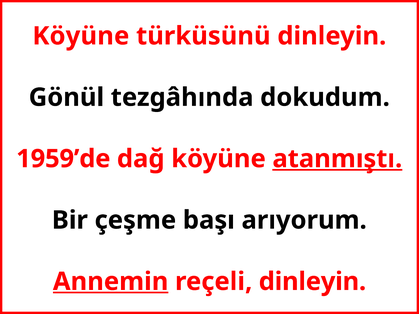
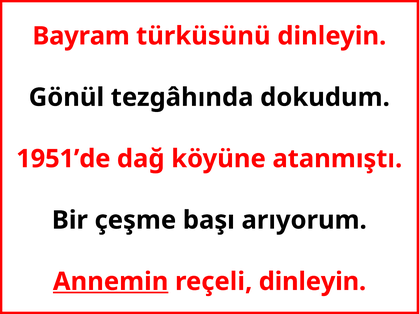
Köyüne at (81, 36): Köyüne -> Bayram
1959’de: 1959’de -> 1951’de
atanmıştı underline: present -> none
